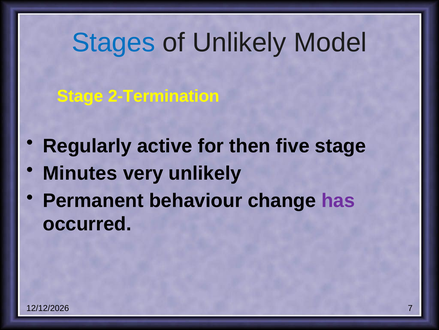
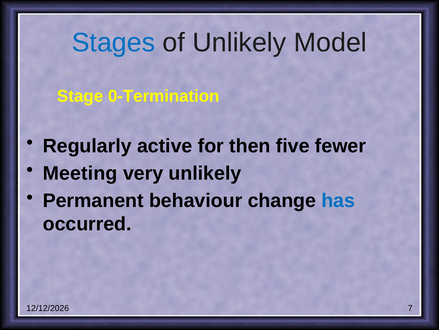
2-Termination: 2-Termination -> 0-Termination
five stage: stage -> fewer
Minutes: Minutes -> Meeting
has colour: purple -> blue
